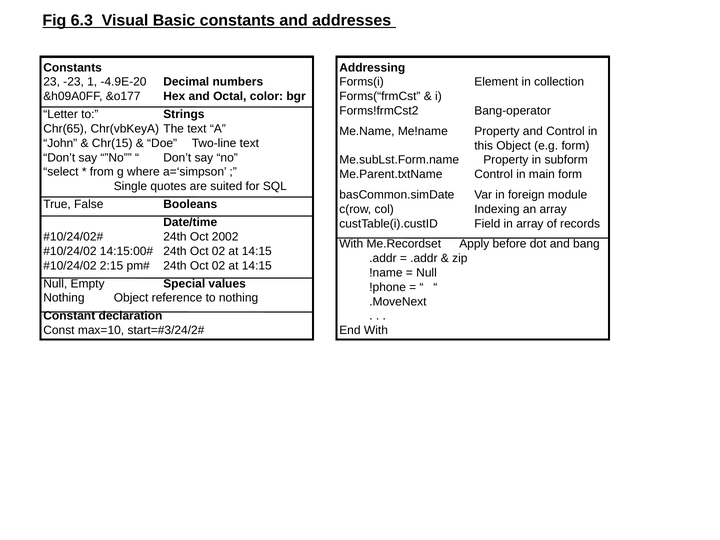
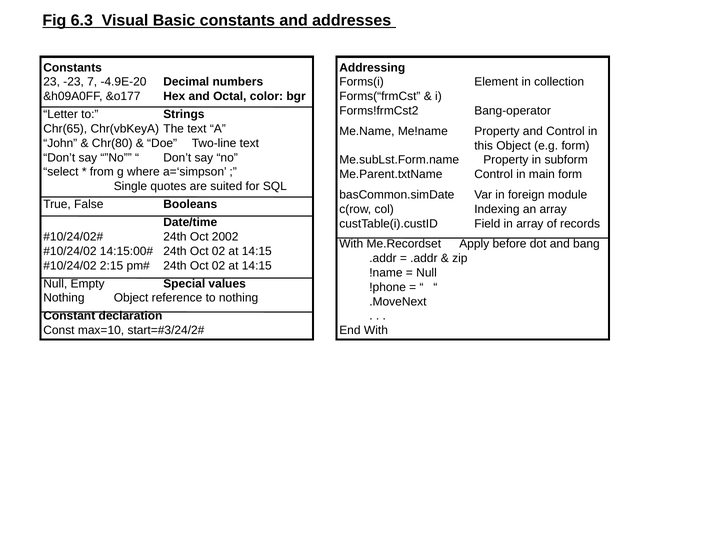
1: 1 -> 7
Chr(15: Chr(15 -> Chr(80
